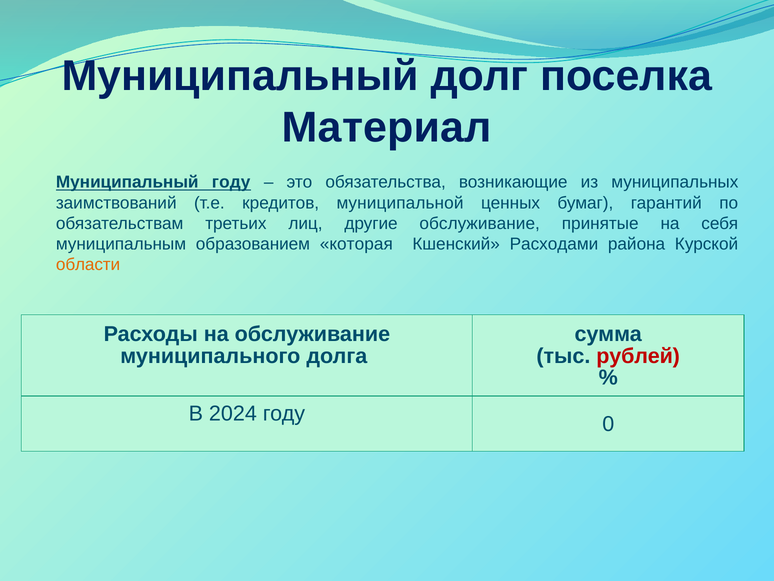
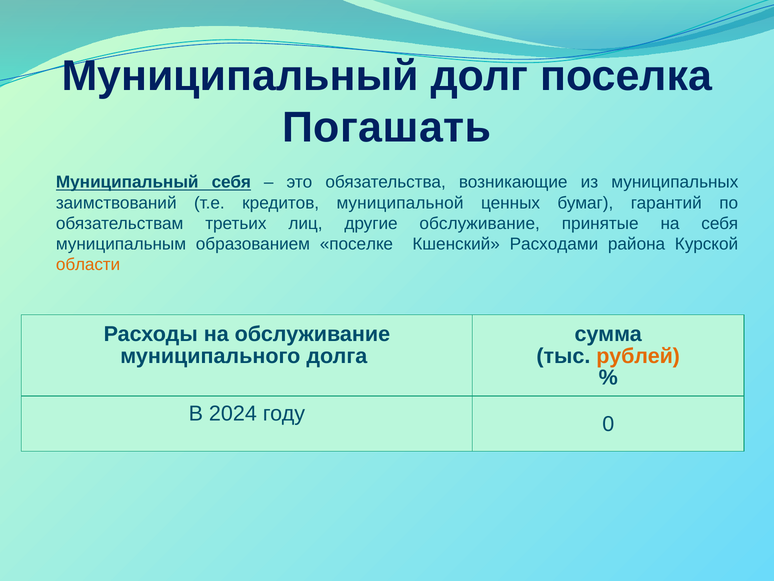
Материал: Материал -> Погашать
Муниципальный году: году -> себя
которая: которая -> поселке
рублей colour: red -> orange
